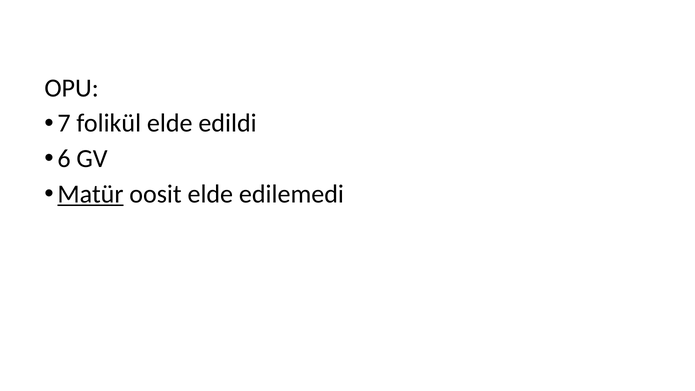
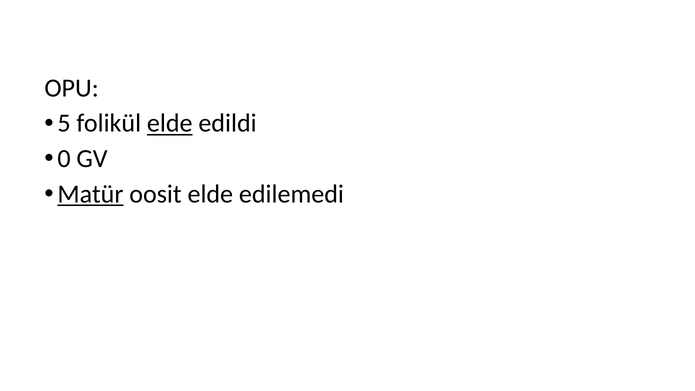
7: 7 -> 5
elde at (170, 123) underline: none -> present
6: 6 -> 0
